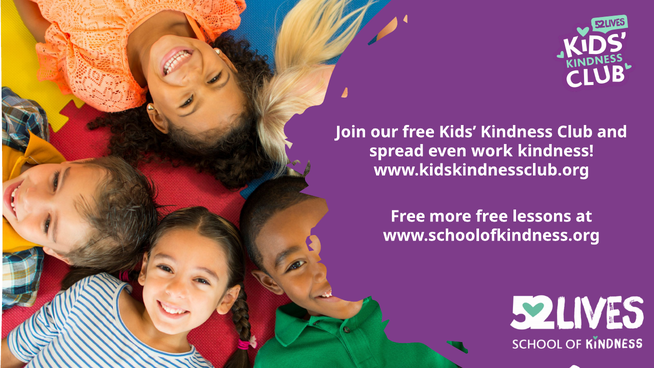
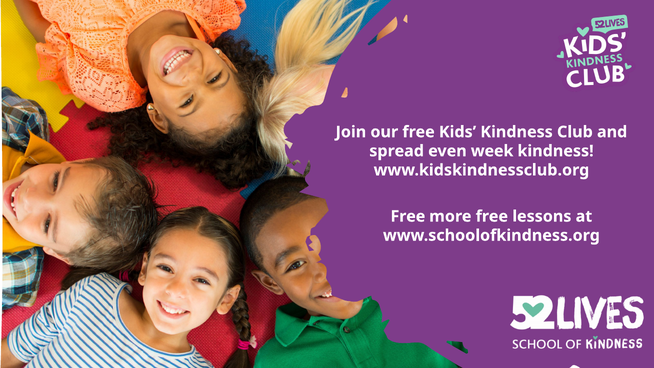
work: work -> week
